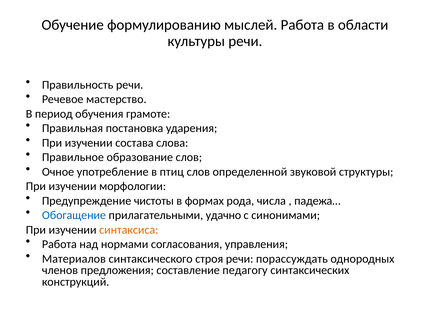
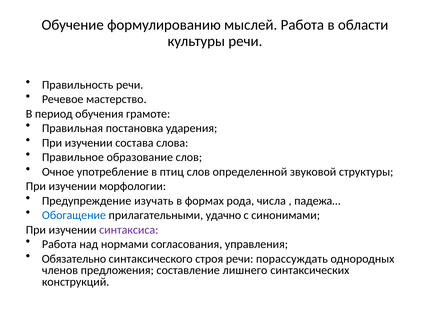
чистоты: чистоты -> изучать
синтаксиса colour: orange -> purple
Материалов: Материалов -> Обязательно
педагогу: педагогу -> лишнего
